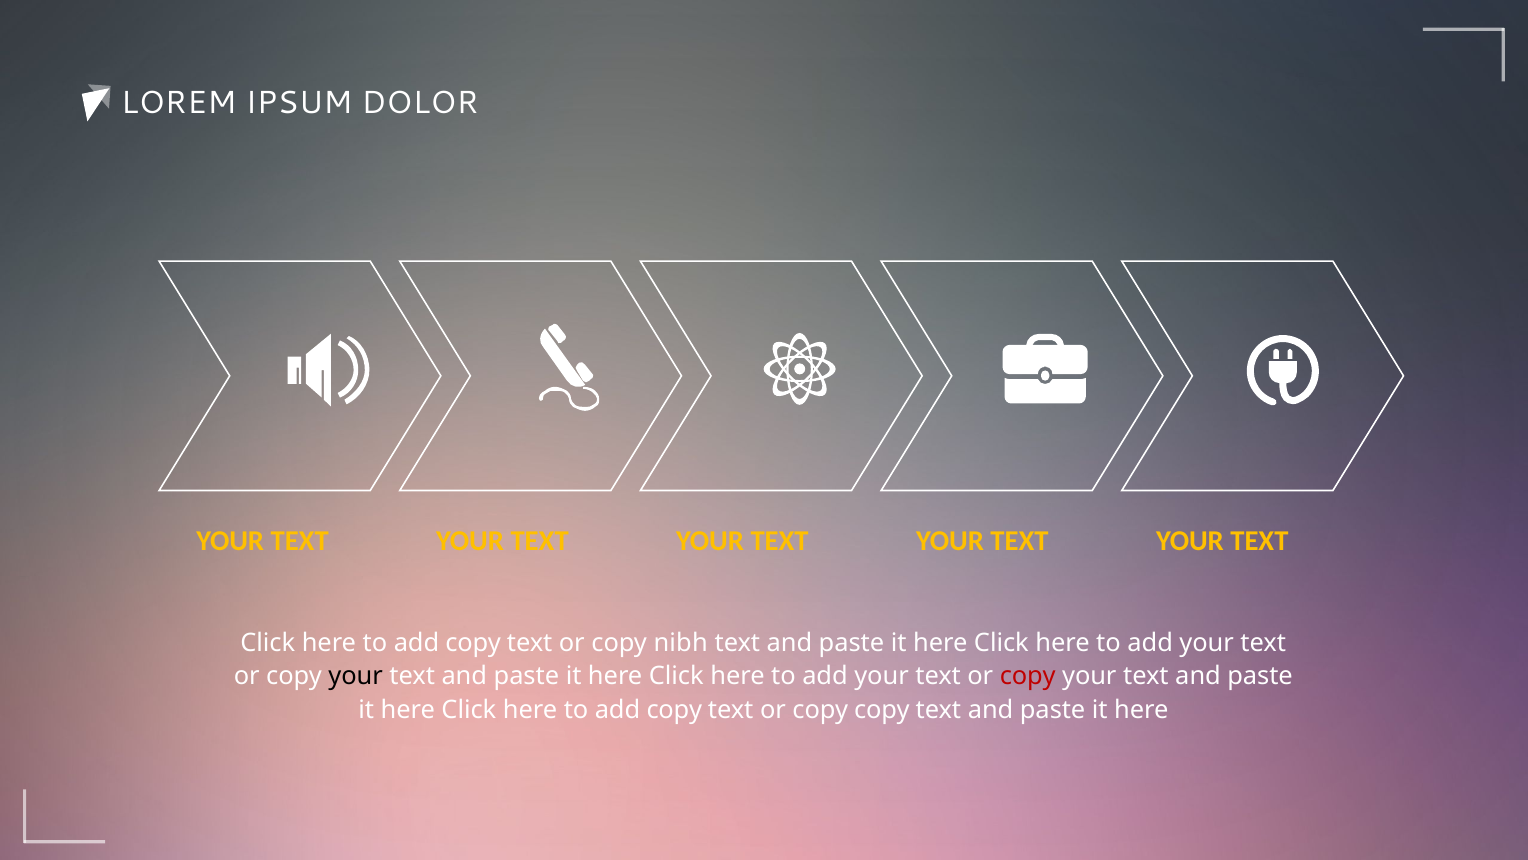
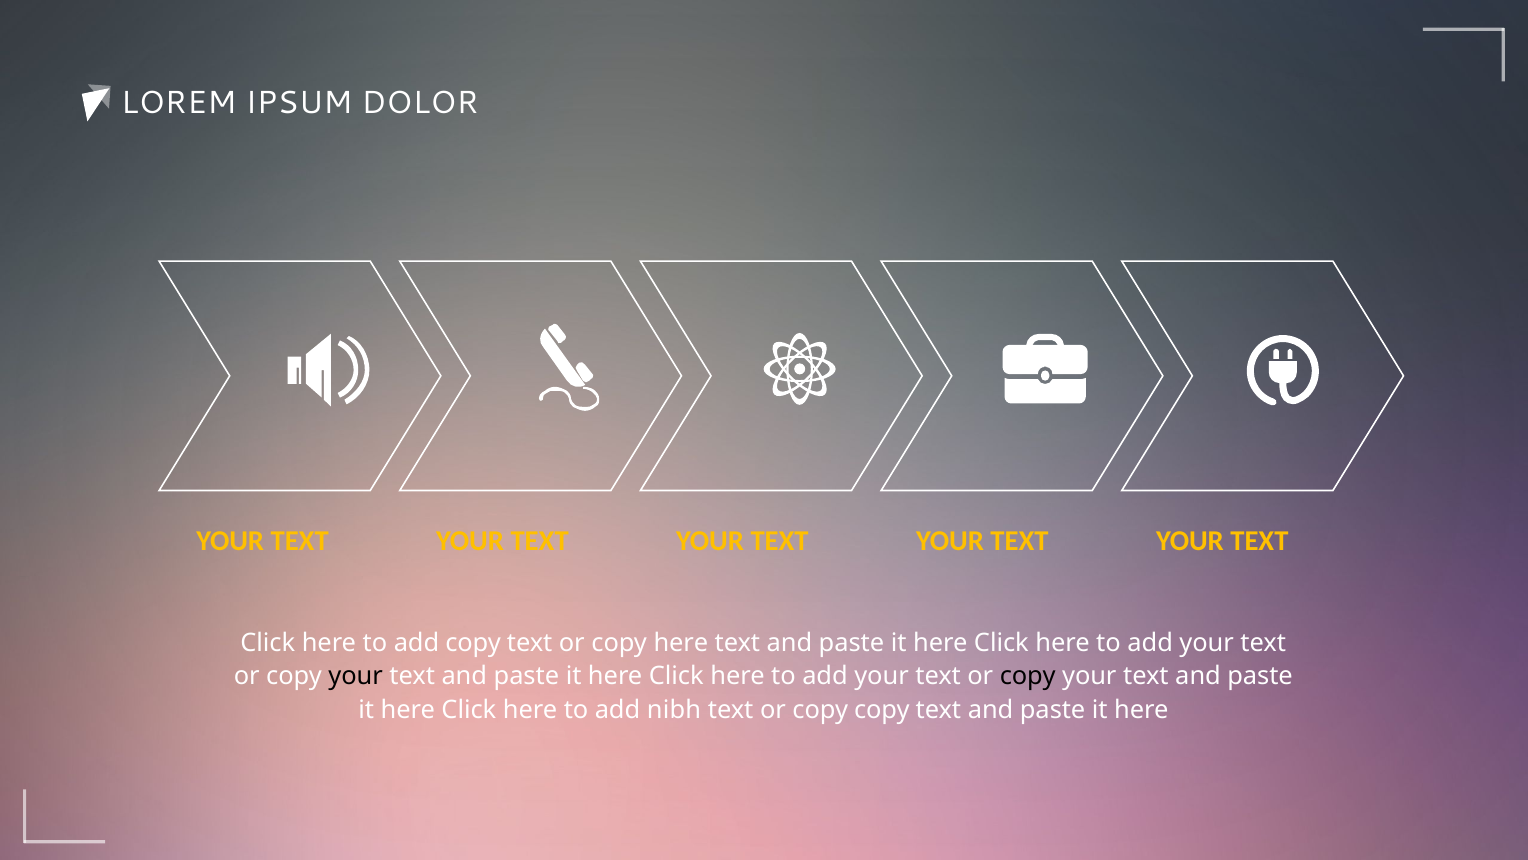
copy nibh: nibh -> here
copy at (1028, 676) colour: red -> black
copy at (674, 710): copy -> nibh
